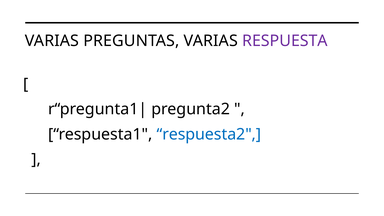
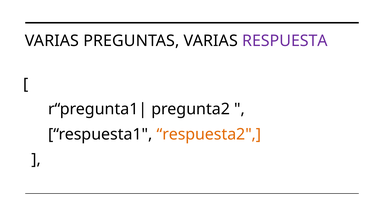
respuesta2 colour: blue -> orange
